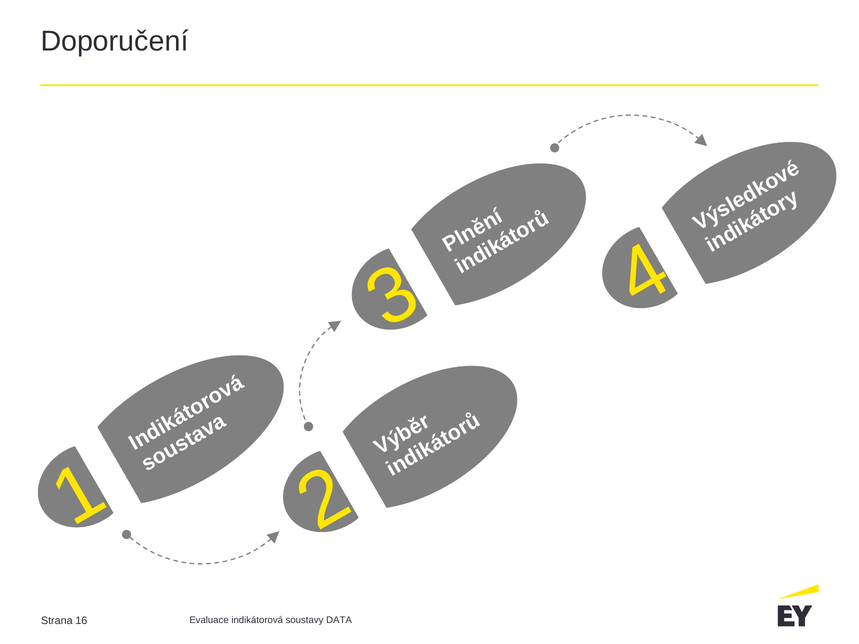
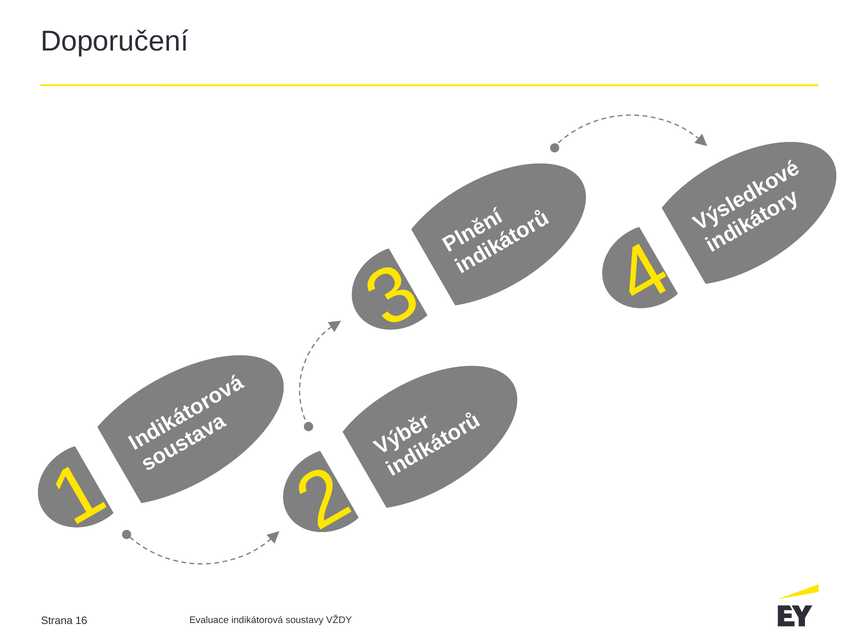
DATA: DATA -> VŽDY
